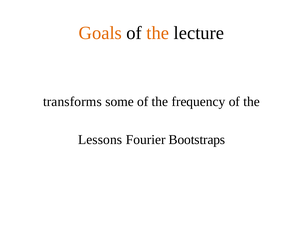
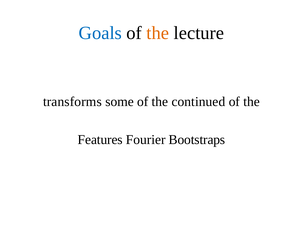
Goals colour: orange -> blue
frequency: frequency -> continued
Lessons: Lessons -> Features
